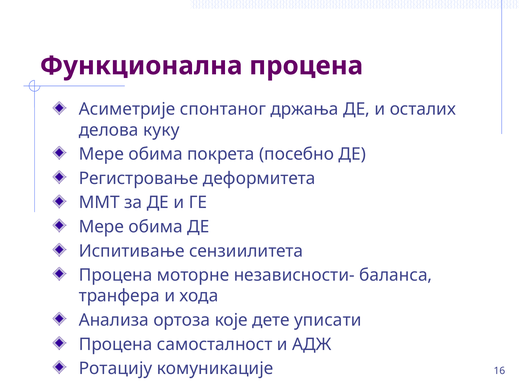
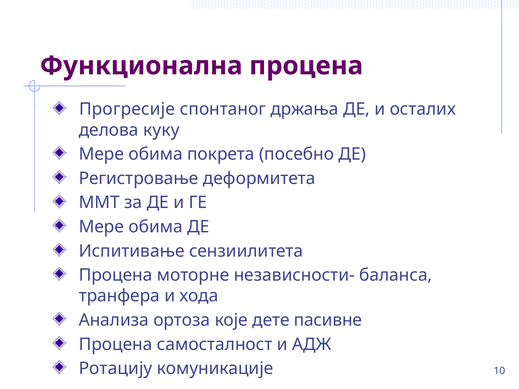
Асиметрије: Асиметрије -> Прогресије
уписати: уписати -> пасивне
16: 16 -> 10
